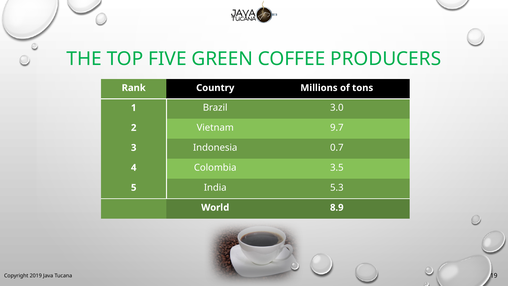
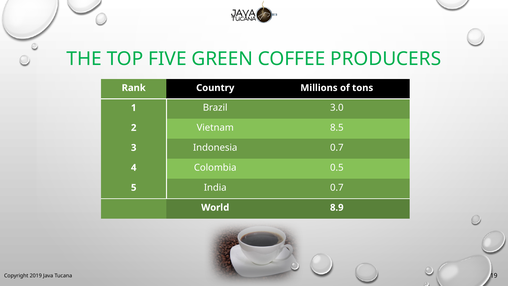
9.7: 9.7 -> 8.5
3.5: 3.5 -> 0.5
India 5.3: 5.3 -> 0.7
